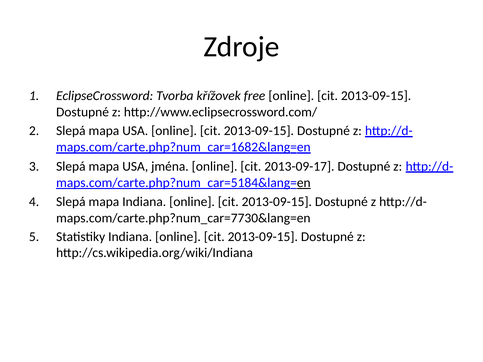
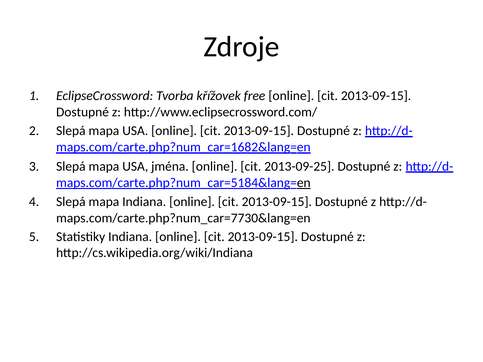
2013-09-17: 2013-09-17 -> 2013-09-25
